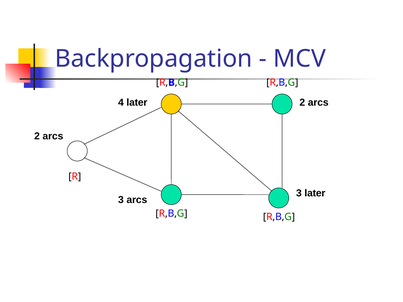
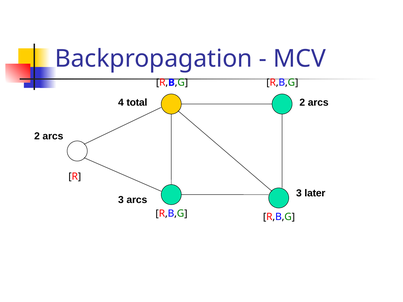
4 later: later -> total
